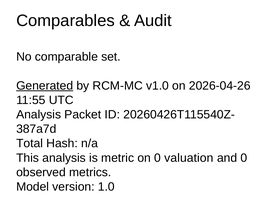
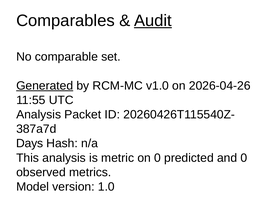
Audit underline: none -> present
Total: Total -> Days
valuation: valuation -> predicted
